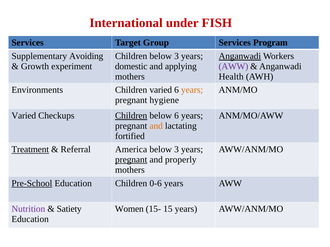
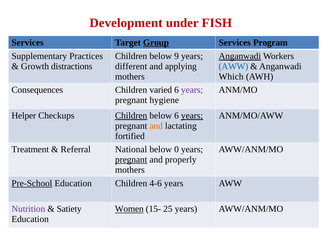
International: International -> Development
Group underline: none -> present
Avoiding: Avoiding -> Practices
Children below 3: 3 -> 9
experiment: experiment -> distractions
domestic: domestic -> different
AWW at (233, 66) colour: purple -> blue
Health: Health -> Which
Environments: Environments -> Consequences
years at (192, 90) colour: orange -> purple
Varied at (24, 116): Varied -> Helper
years at (192, 116) underline: none -> present
Treatment underline: present -> none
America: America -> National
3 at (177, 150): 3 -> 0
0-6: 0-6 -> 4-6
Women underline: none -> present
15: 15 -> 25
